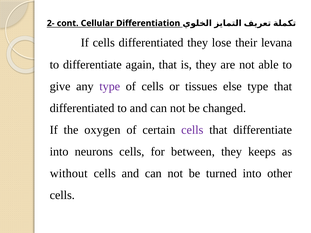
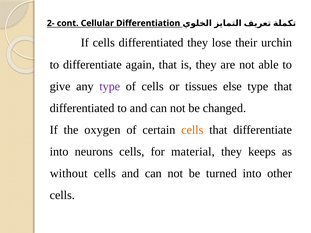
levana: levana -> urchin
cells at (192, 130) colour: purple -> orange
between: between -> material
